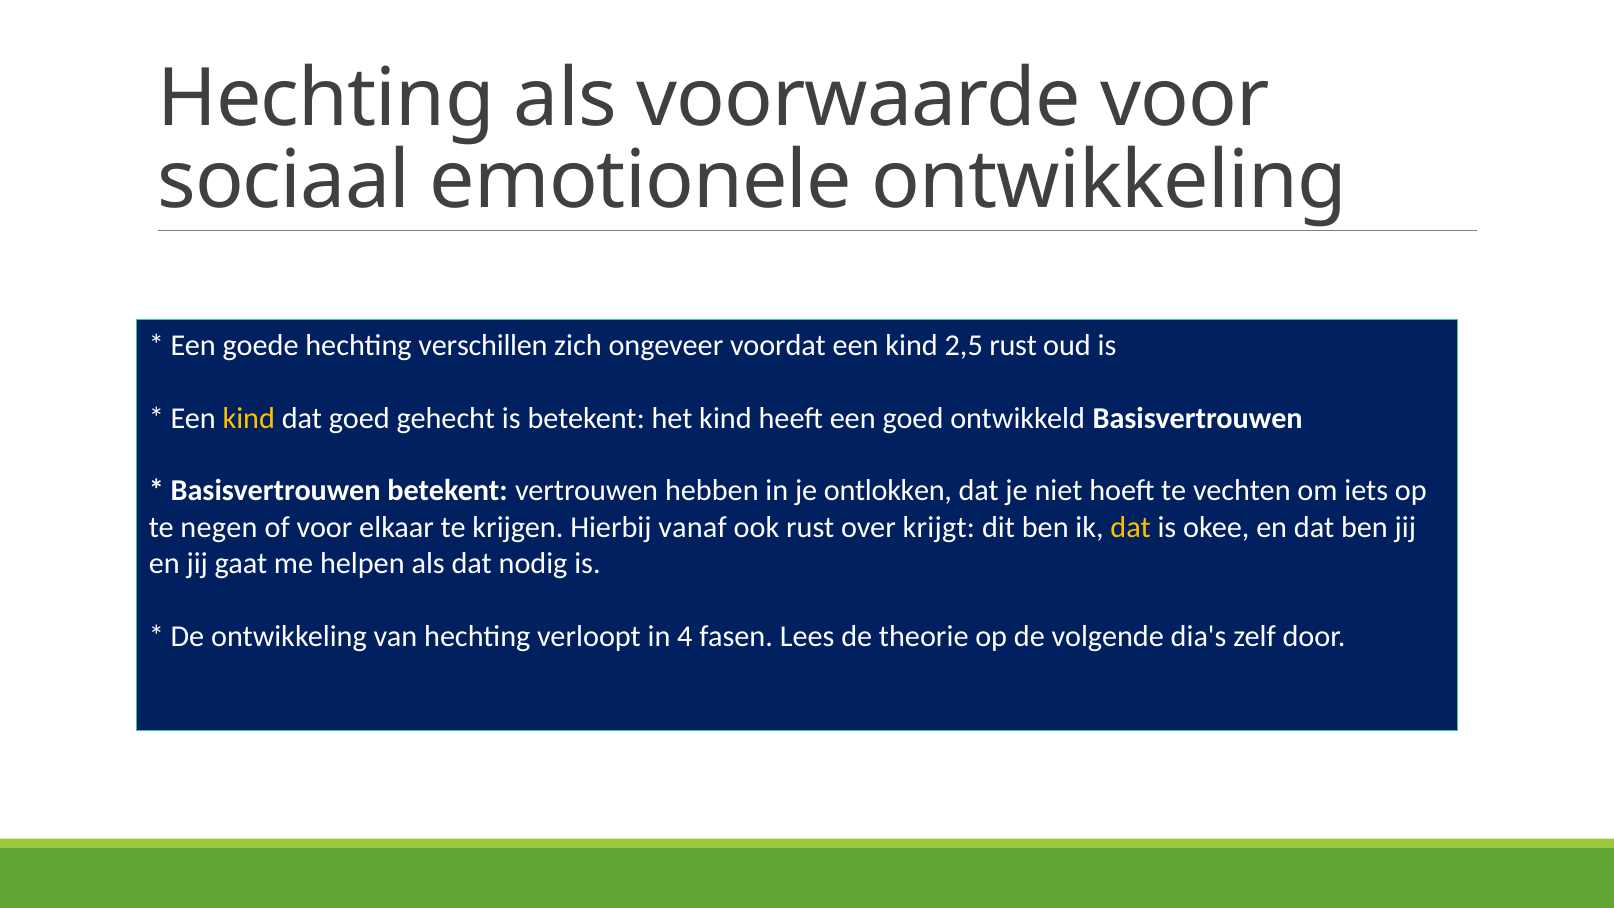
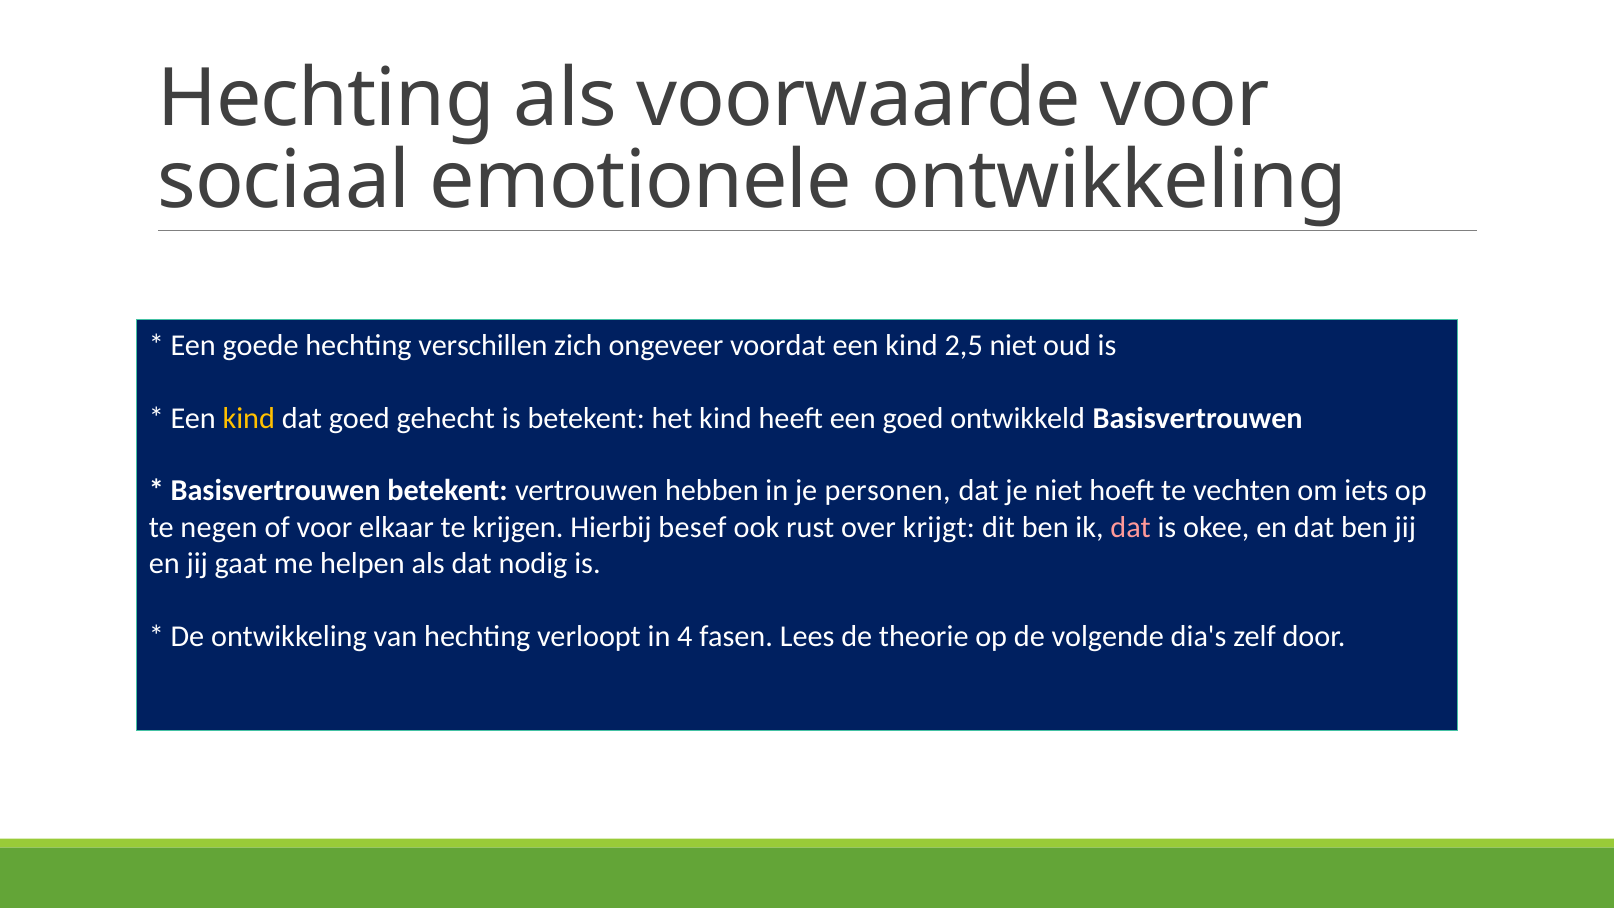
2,5 rust: rust -> niet
ontlokken: ontlokken -> personen
vanaf: vanaf -> besef
dat at (1131, 527) colour: yellow -> pink
